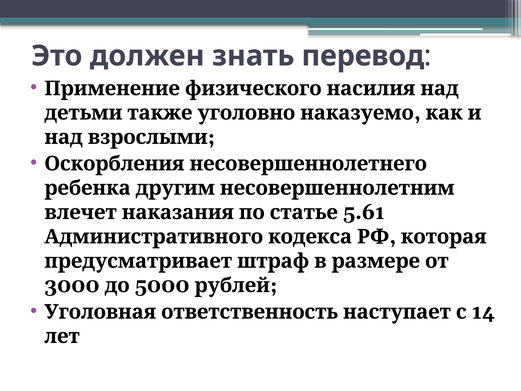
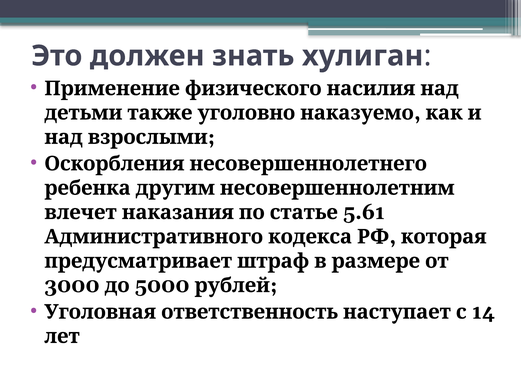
перевод: перевод -> хулиган
